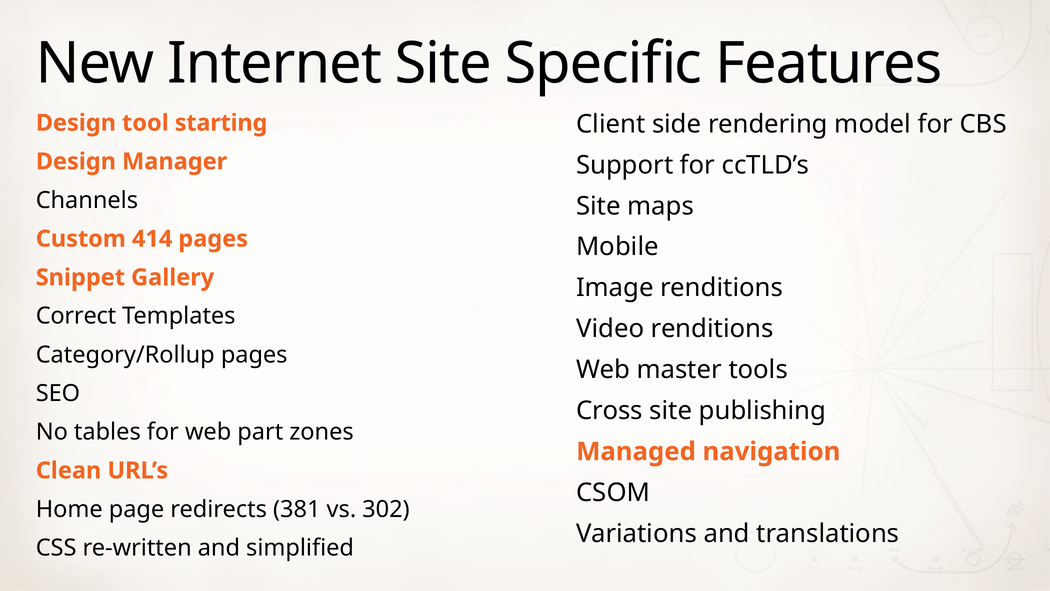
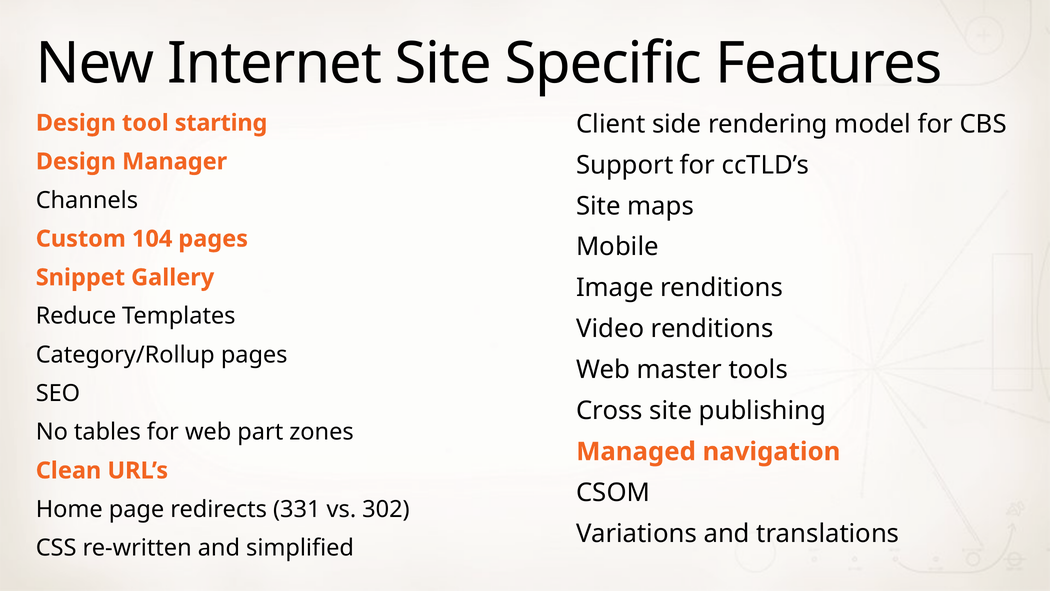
414: 414 -> 104
Correct: Correct -> Reduce
381: 381 -> 331
